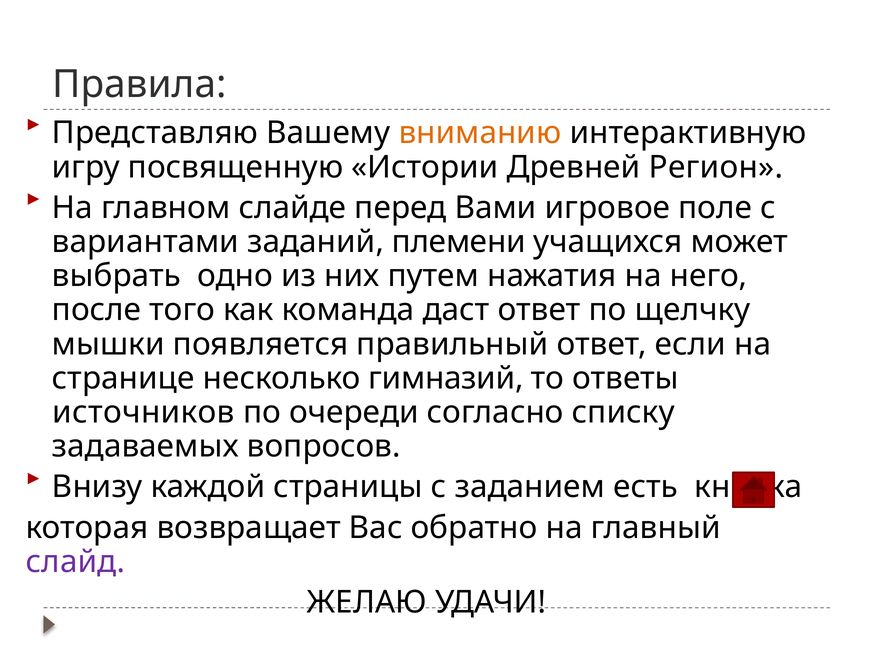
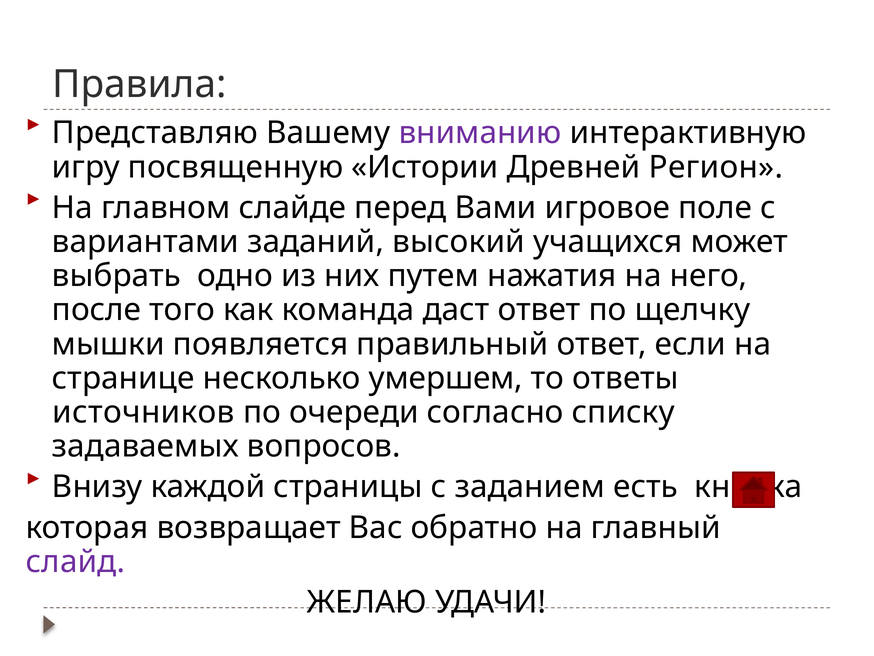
вниманию colour: orange -> purple
племени: племени -> высокий
гимназий: гимназий -> умершем
